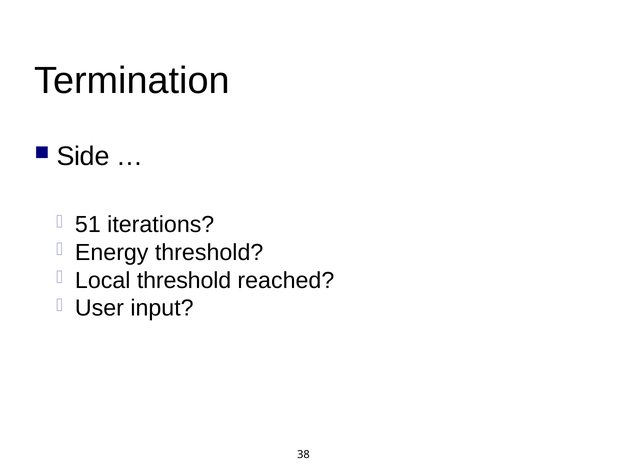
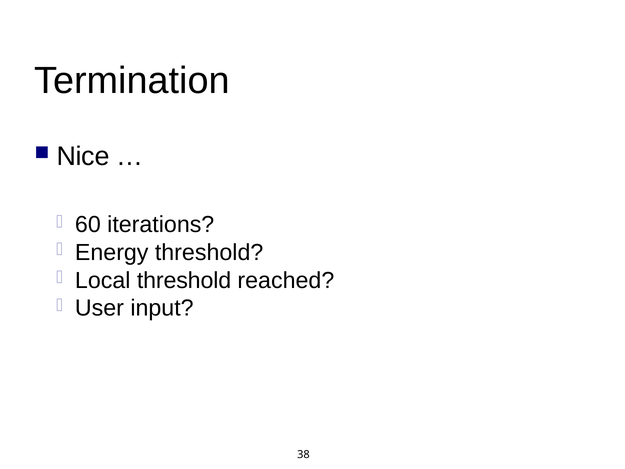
Side: Side -> Nice
51: 51 -> 60
